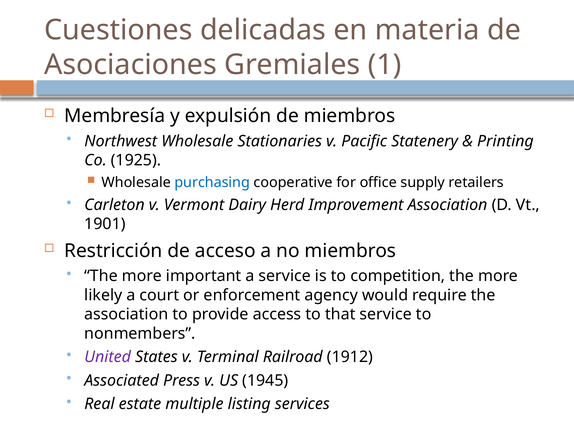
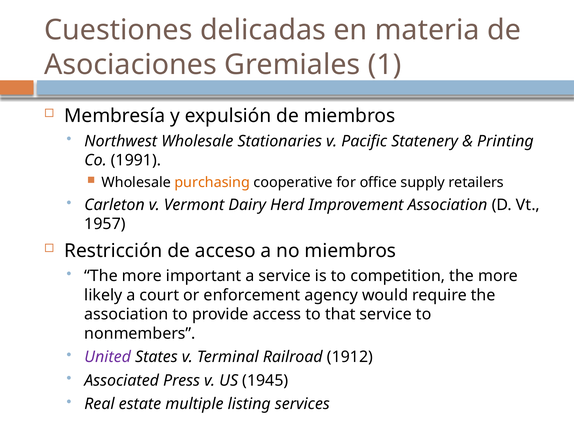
1925: 1925 -> 1991
purchasing colour: blue -> orange
1901: 1901 -> 1957
